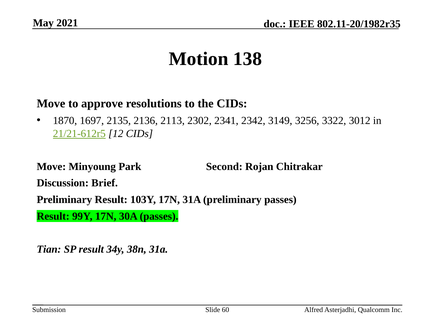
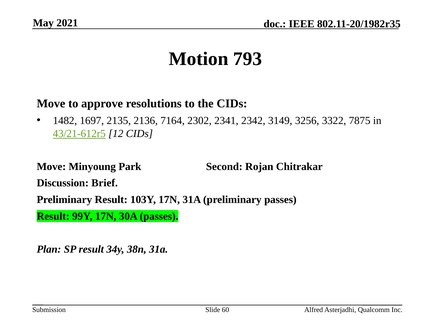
138: 138 -> 793
1870: 1870 -> 1482
2113: 2113 -> 7164
3012: 3012 -> 7875
21/21-612r5: 21/21-612r5 -> 43/21-612r5
Tian: Tian -> Plan
